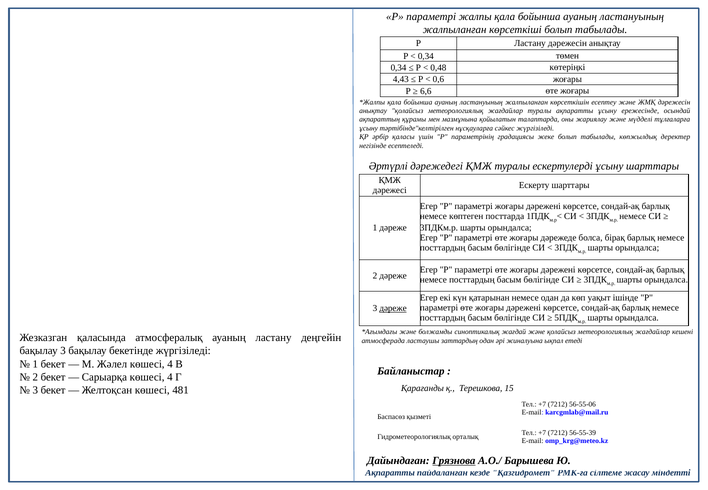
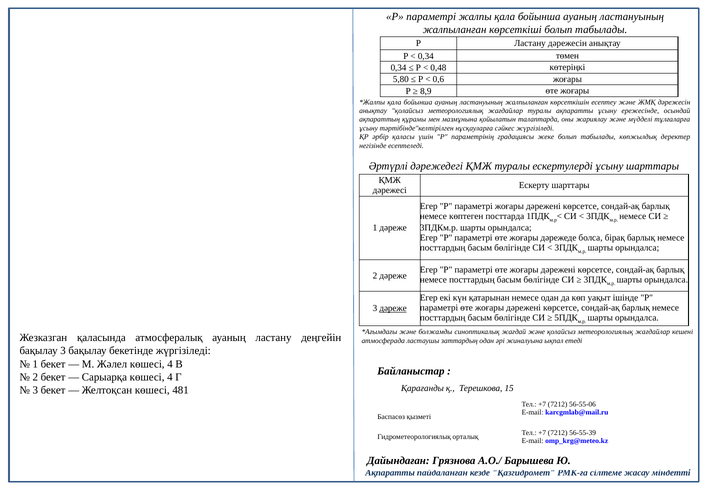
4,43: 4,43 -> 5,80
6,6: 6,6 -> 8,9
Грязнова underline: present -> none
